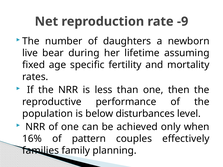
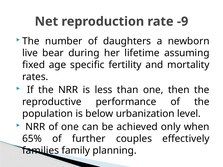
disturbances: disturbances -> urbanization
16%: 16% -> 65%
pattern: pattern -> further
